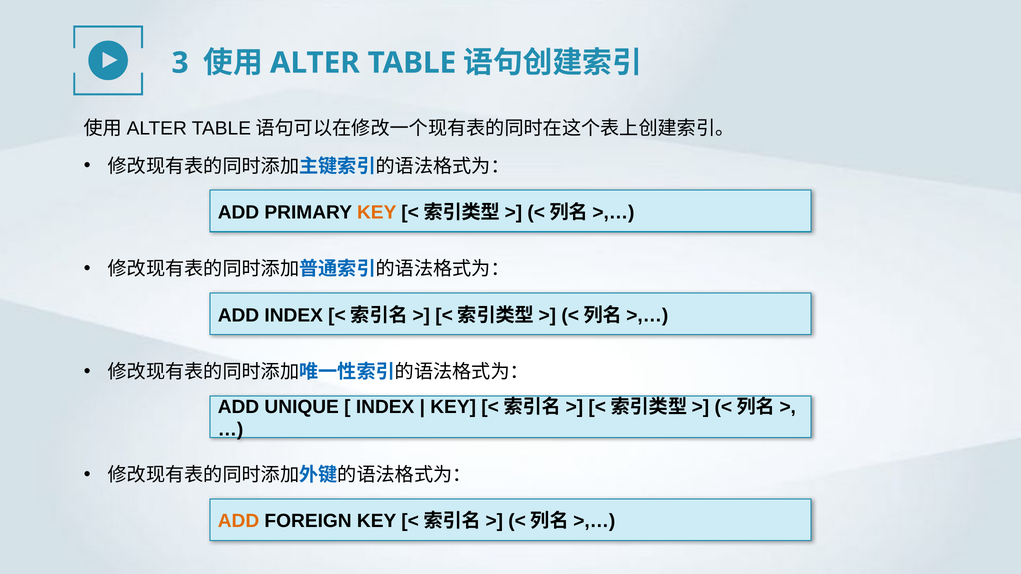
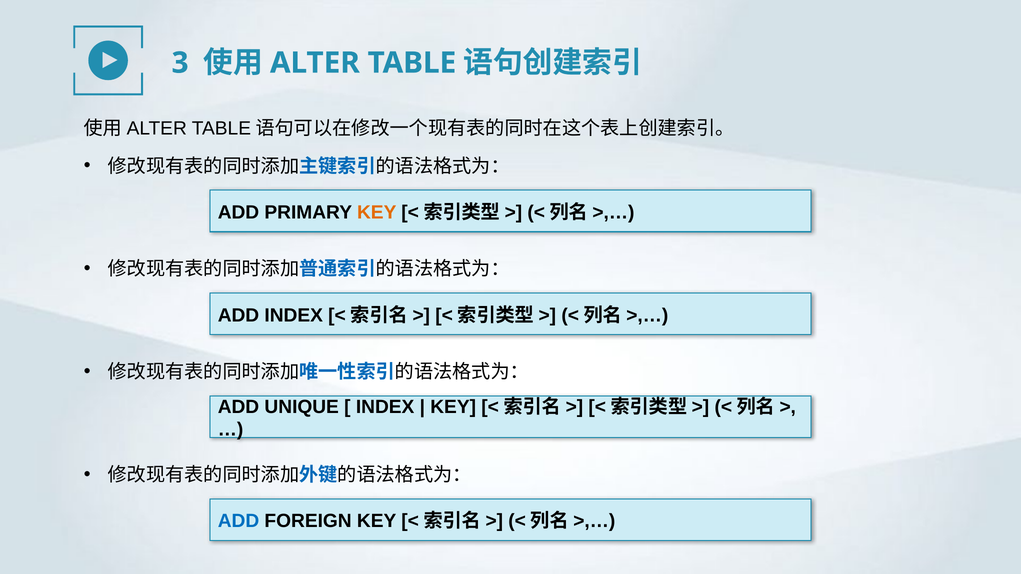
ADD at (238, 521) colour: orange -> blue
